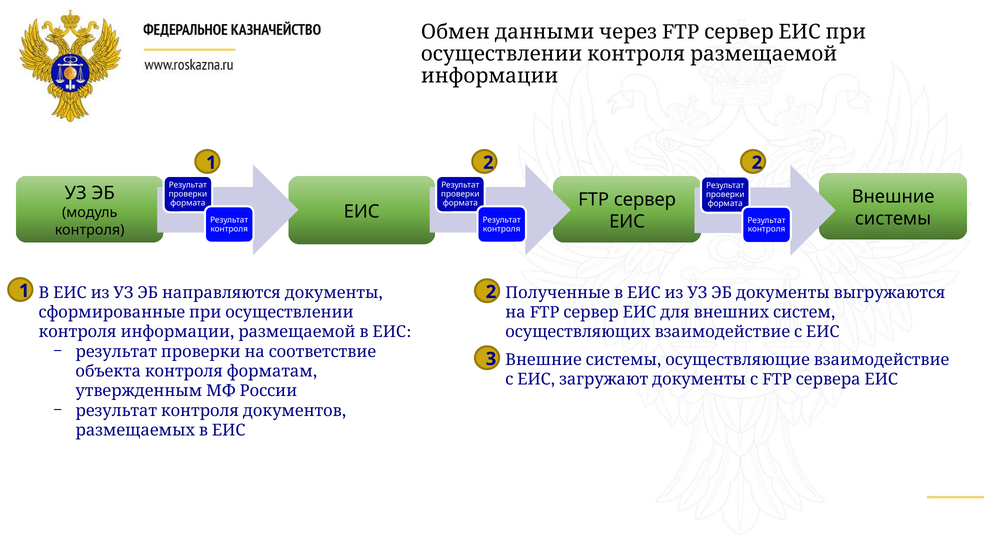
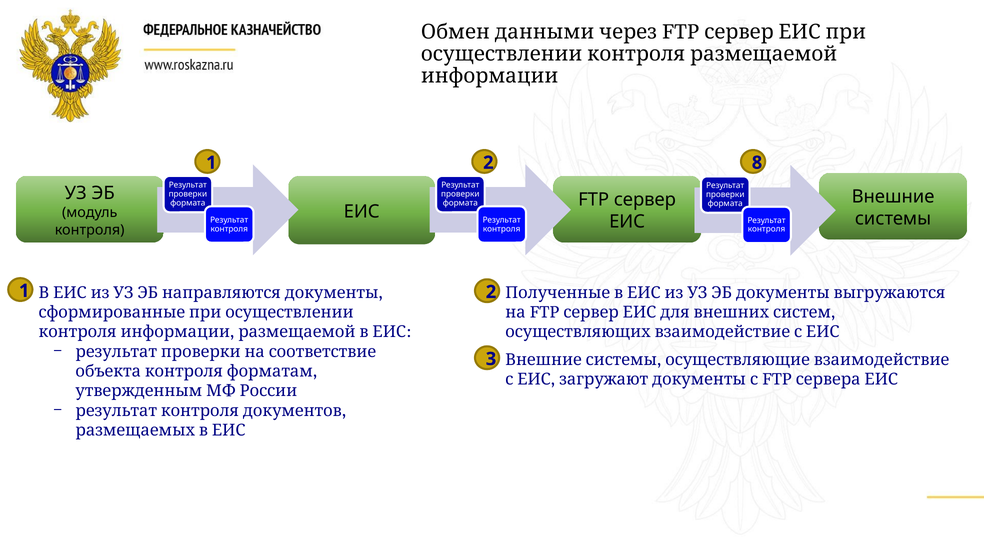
2 2: 2 -> 8
